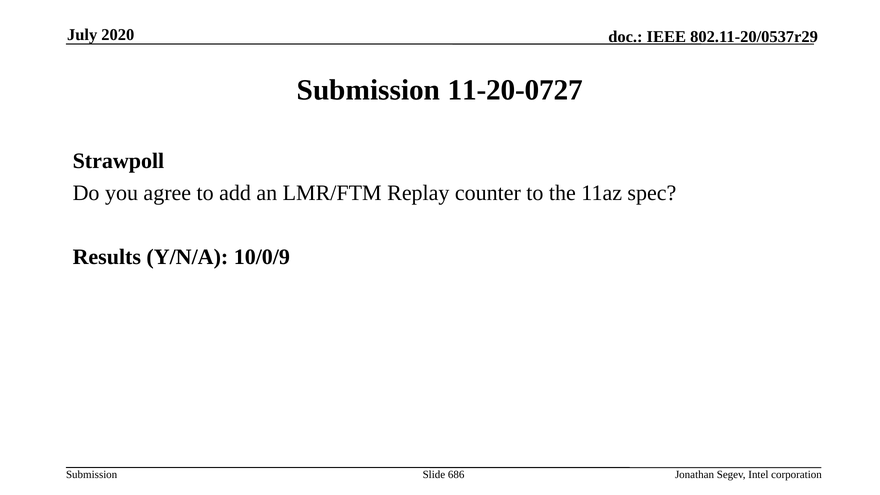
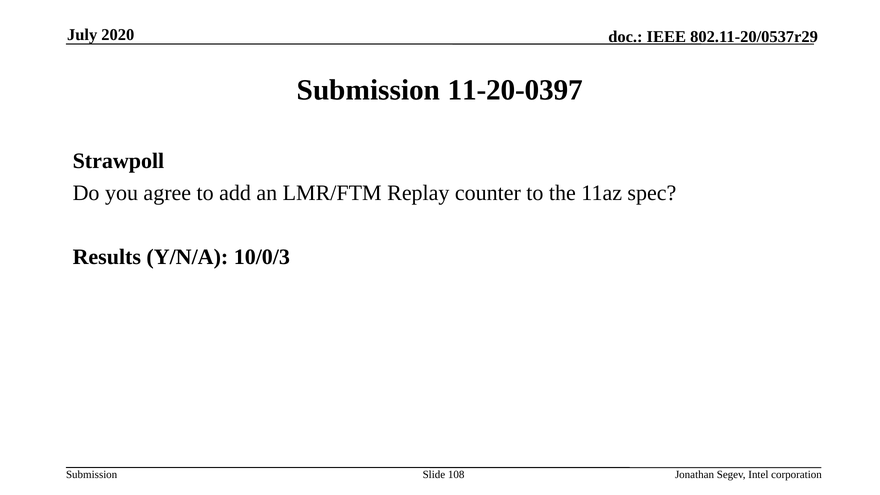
11-20-0727: 11-20-0727 -> 11-20-0397
10/0/9: 10/0/9 -> 10/0/3
686: 686 -> 108
